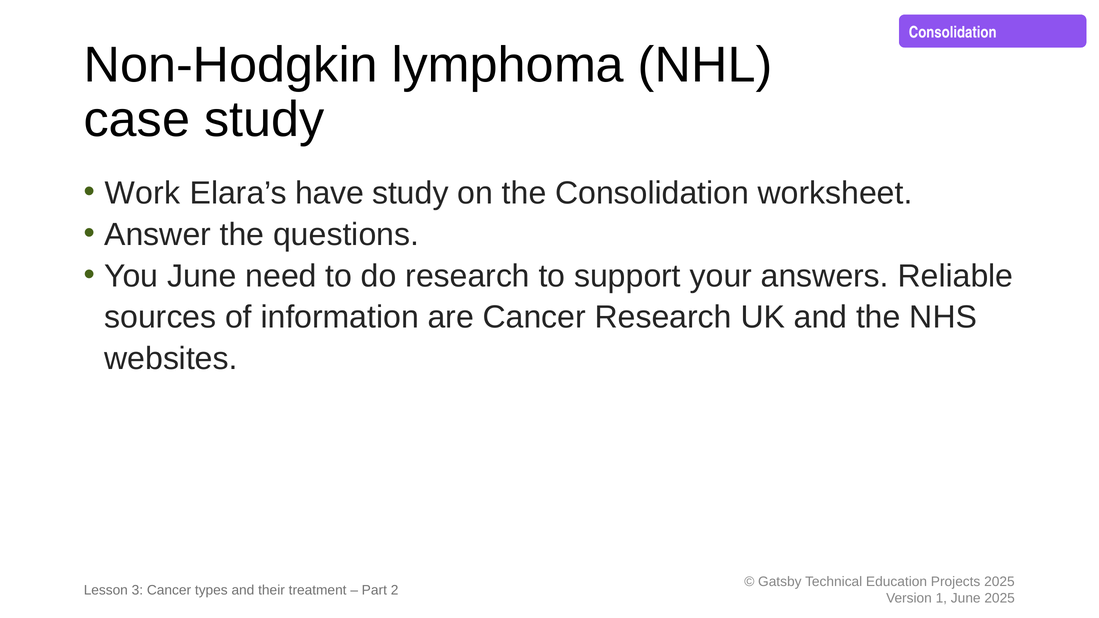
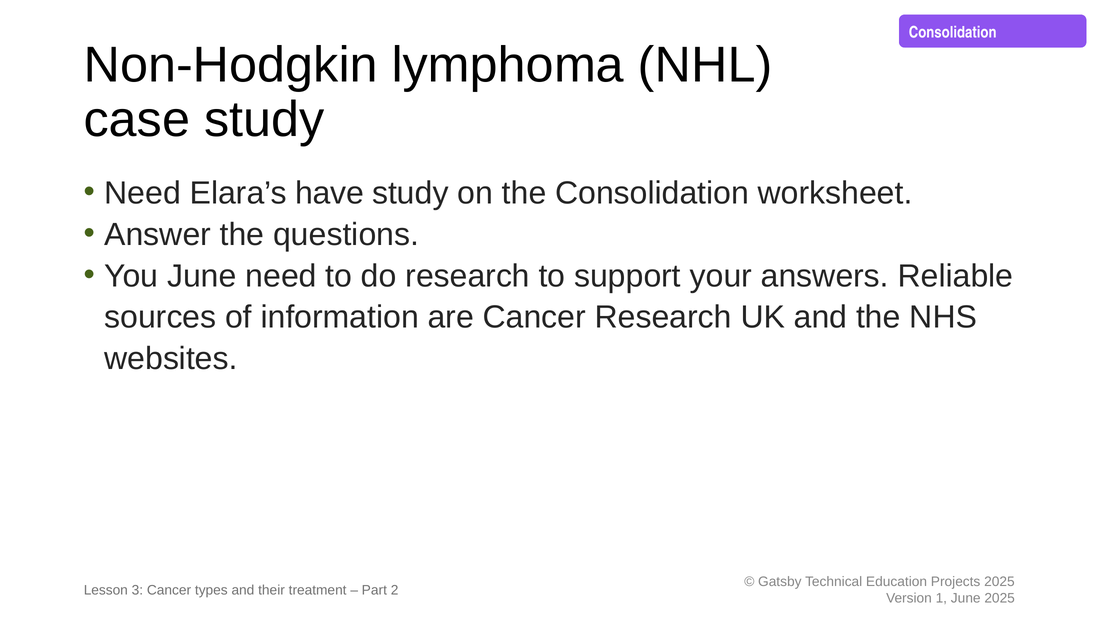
Work at (142, 193): Work -> Need
